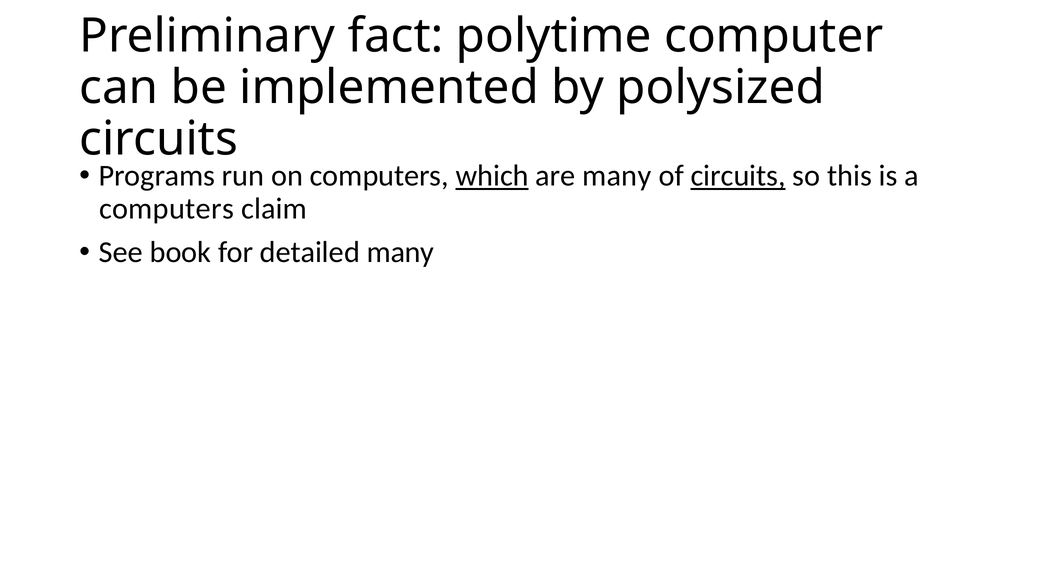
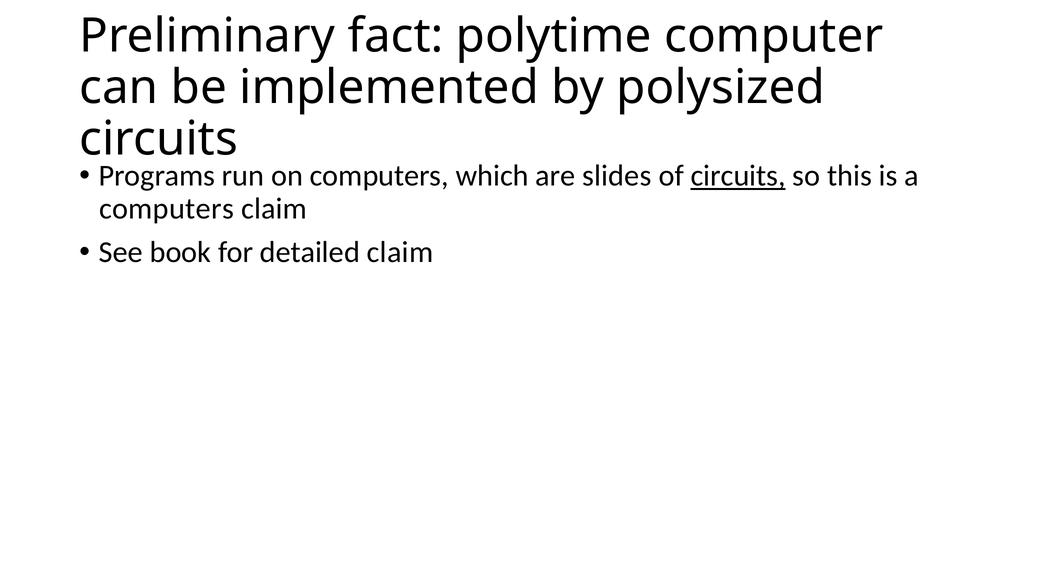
which underline: present -> none
are many: many -> slides
detailed many: many -> claim
